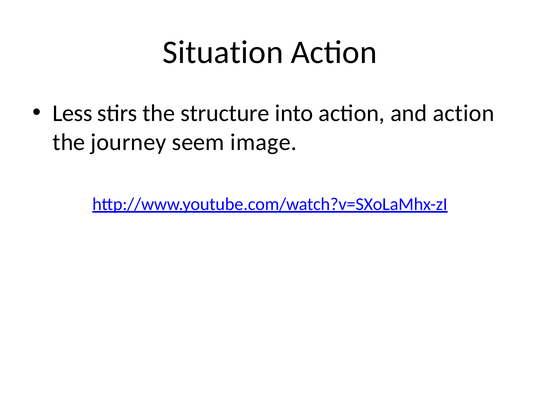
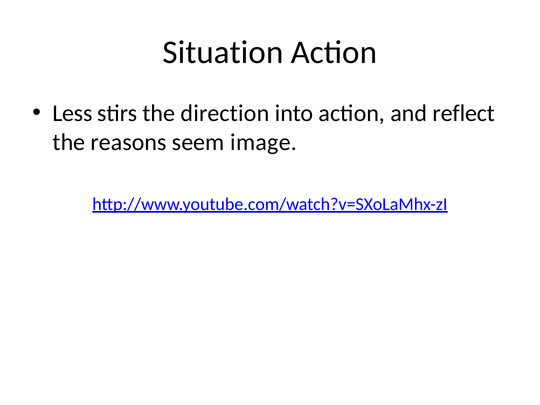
structure: structure -> direction
and action: action -> reflect
journey: journey -> reasons
